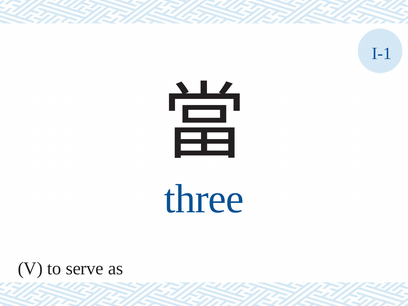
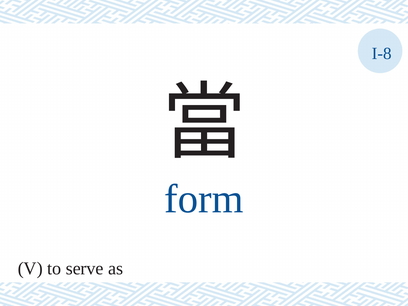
I-1: I-1 -> I-8
three: three -> form
